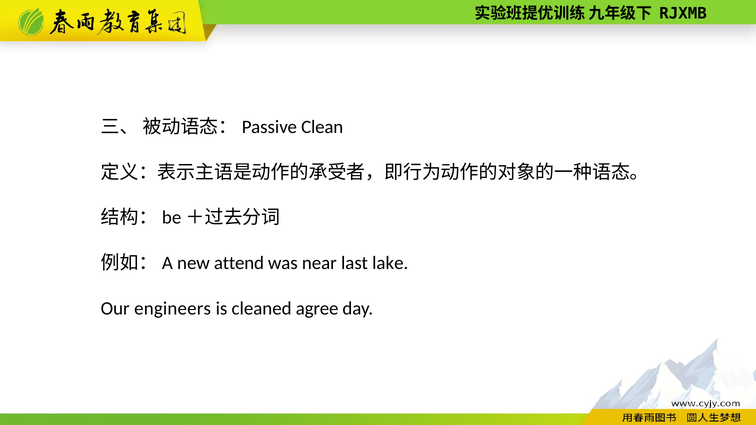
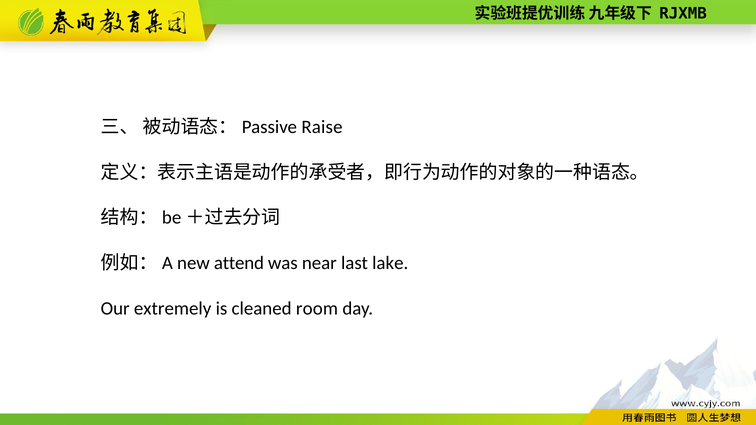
Clean: Clean -> Raise
engineers: engineers -> extremely
agree: agree -> room
